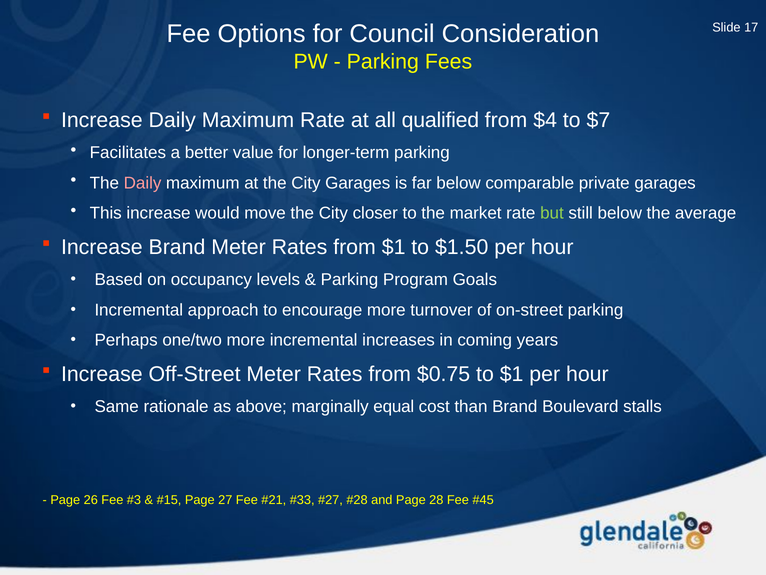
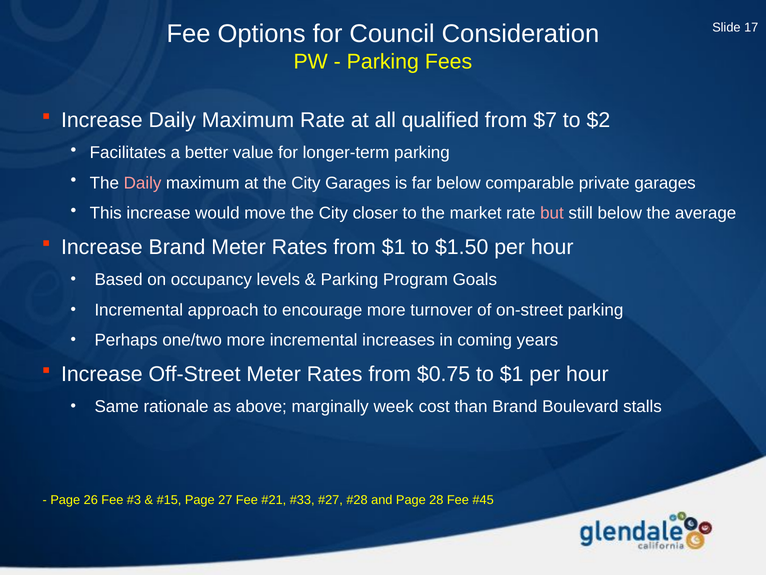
$4: $4 -> $7
$7: $7 -> $2
but colour: light green -> pink
equal: equal -> week
